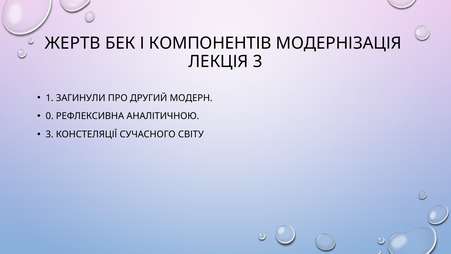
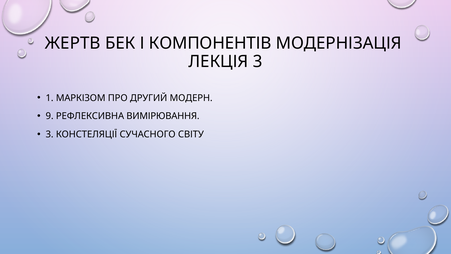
ЗАГИНУЛИ: ЗАГИНУЛИ -> МАРКІЗОМ
0: 0 -> 9
АНАЛІТИЧНОЮ: АНАЛІТИЧНОЮ -> ВИМІРЮВАННЯ
